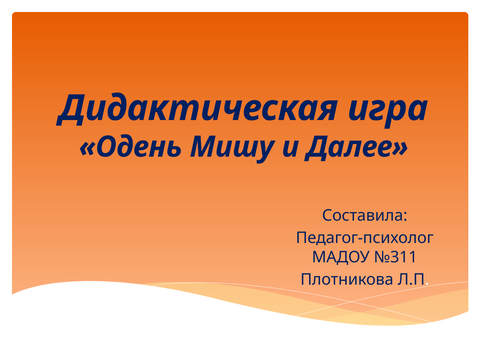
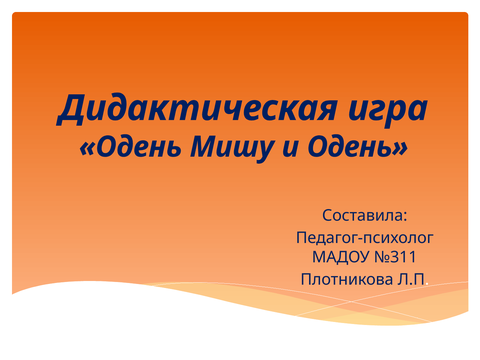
и Далее: Далее -> Одень
